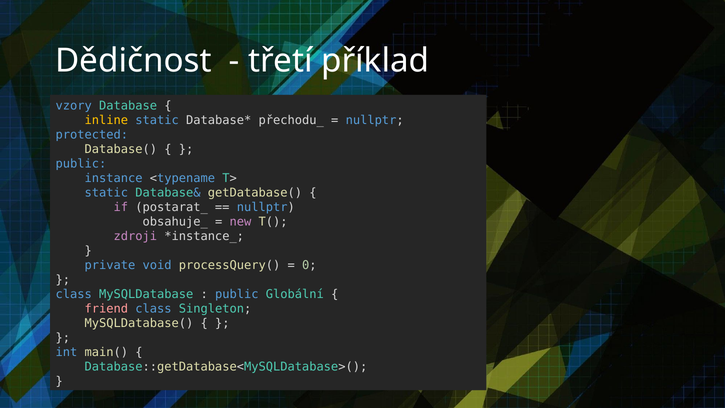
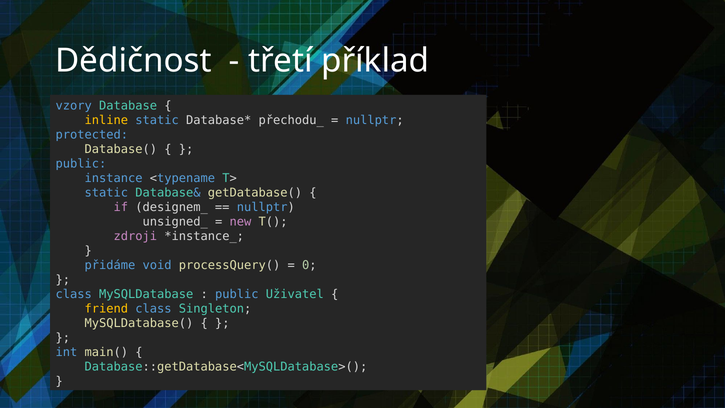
postarat_: postarat_ -> designem_
obsahuje_: obsahuje_ -> unsigned_
private: private -> přidáme
Globální: Globální -> Uživatel
friend colour: pink -> yellow
